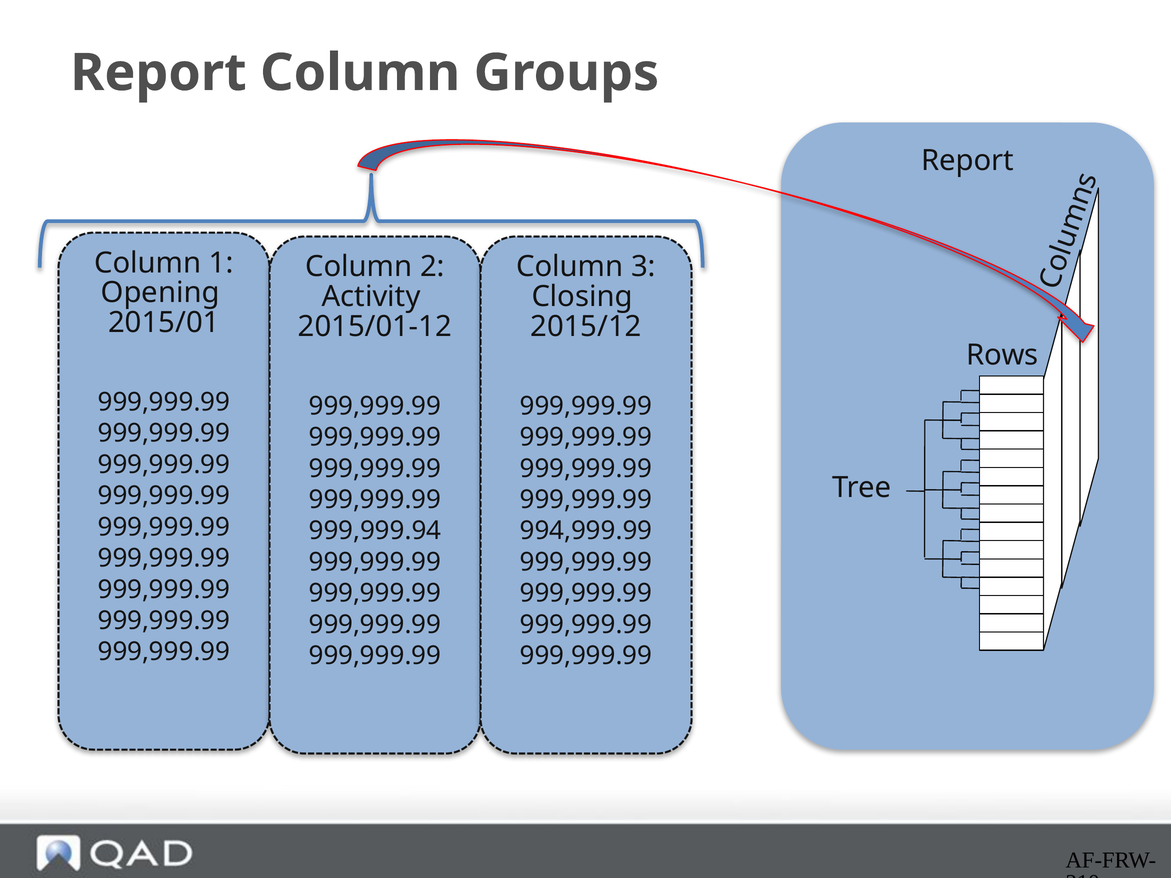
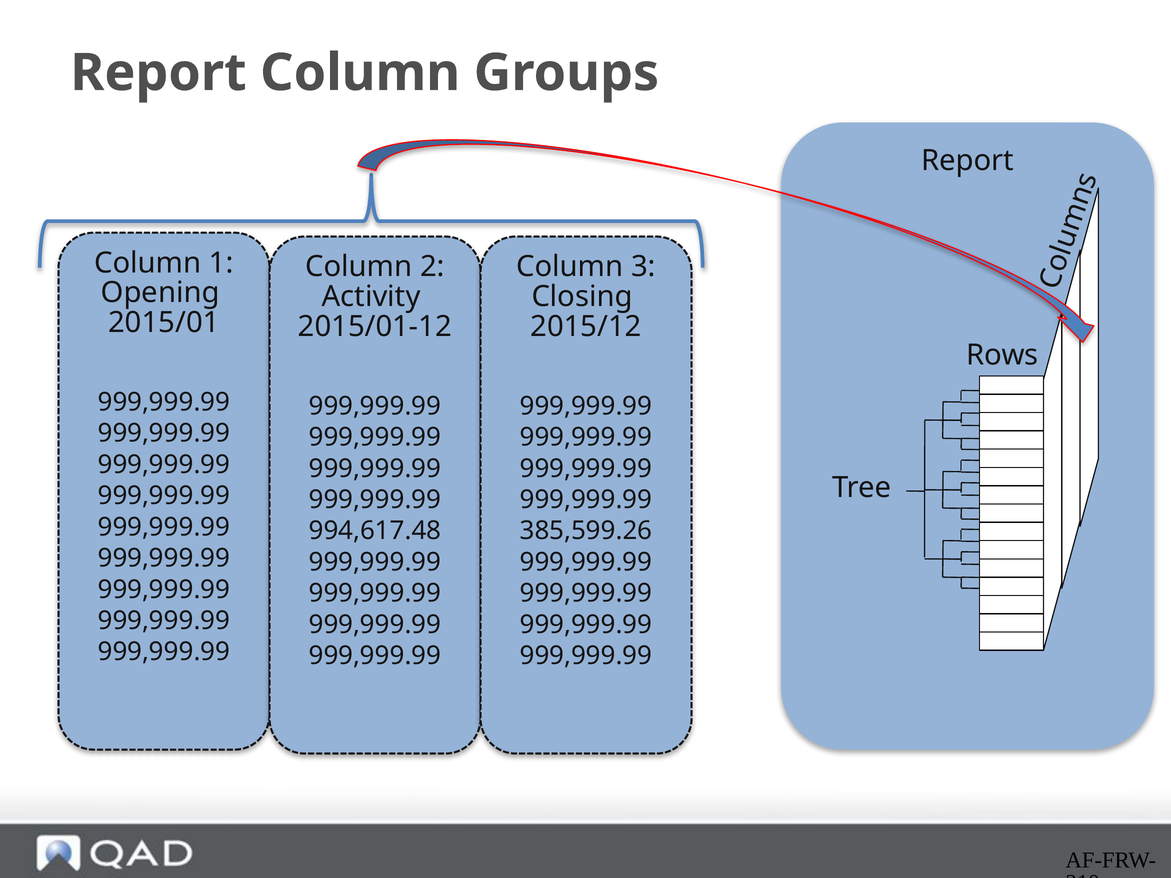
999,999.94: 999,999.94 -> 994,617.48
994,999.99: 994,999.99 -> 385,599.26
